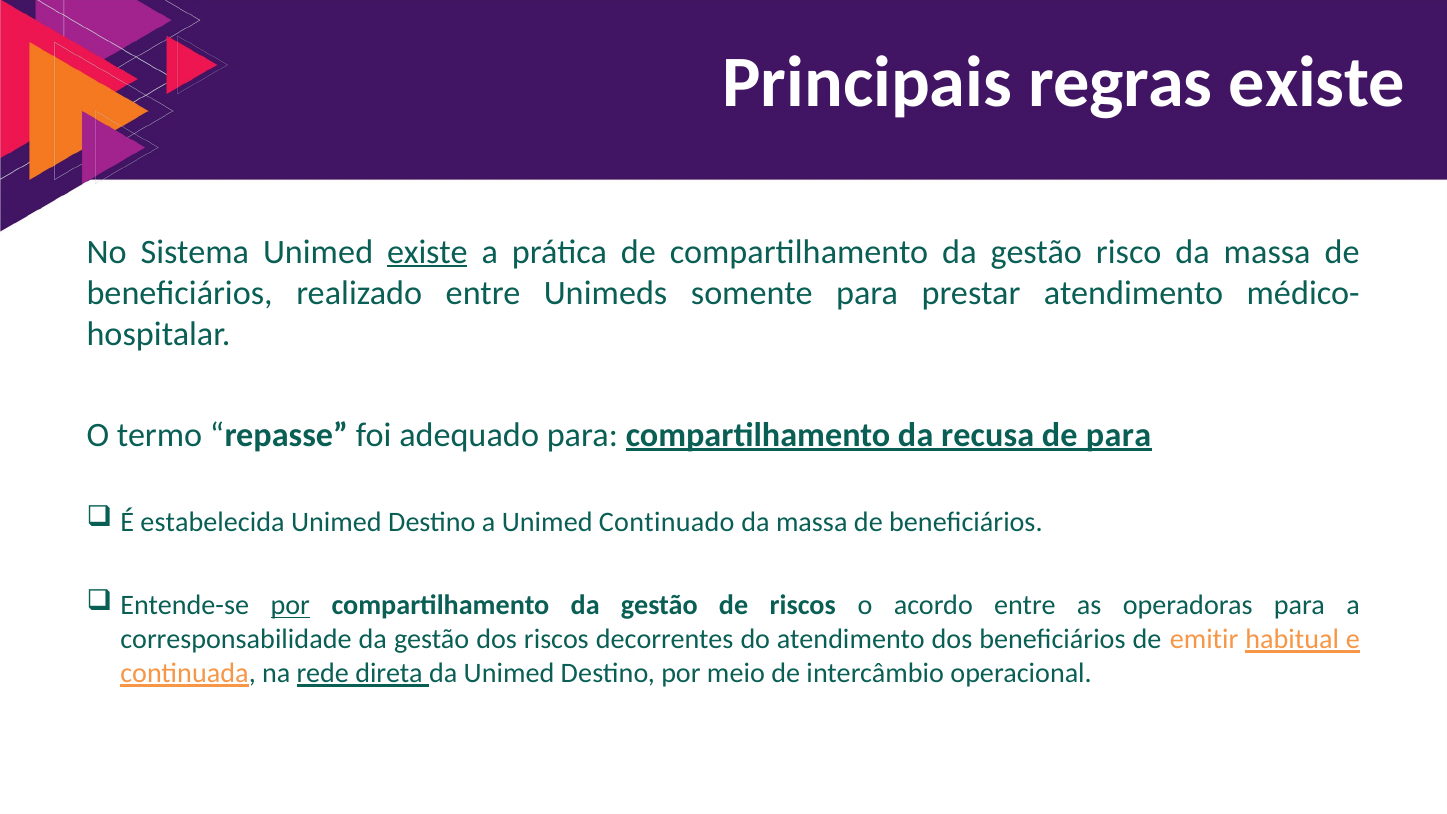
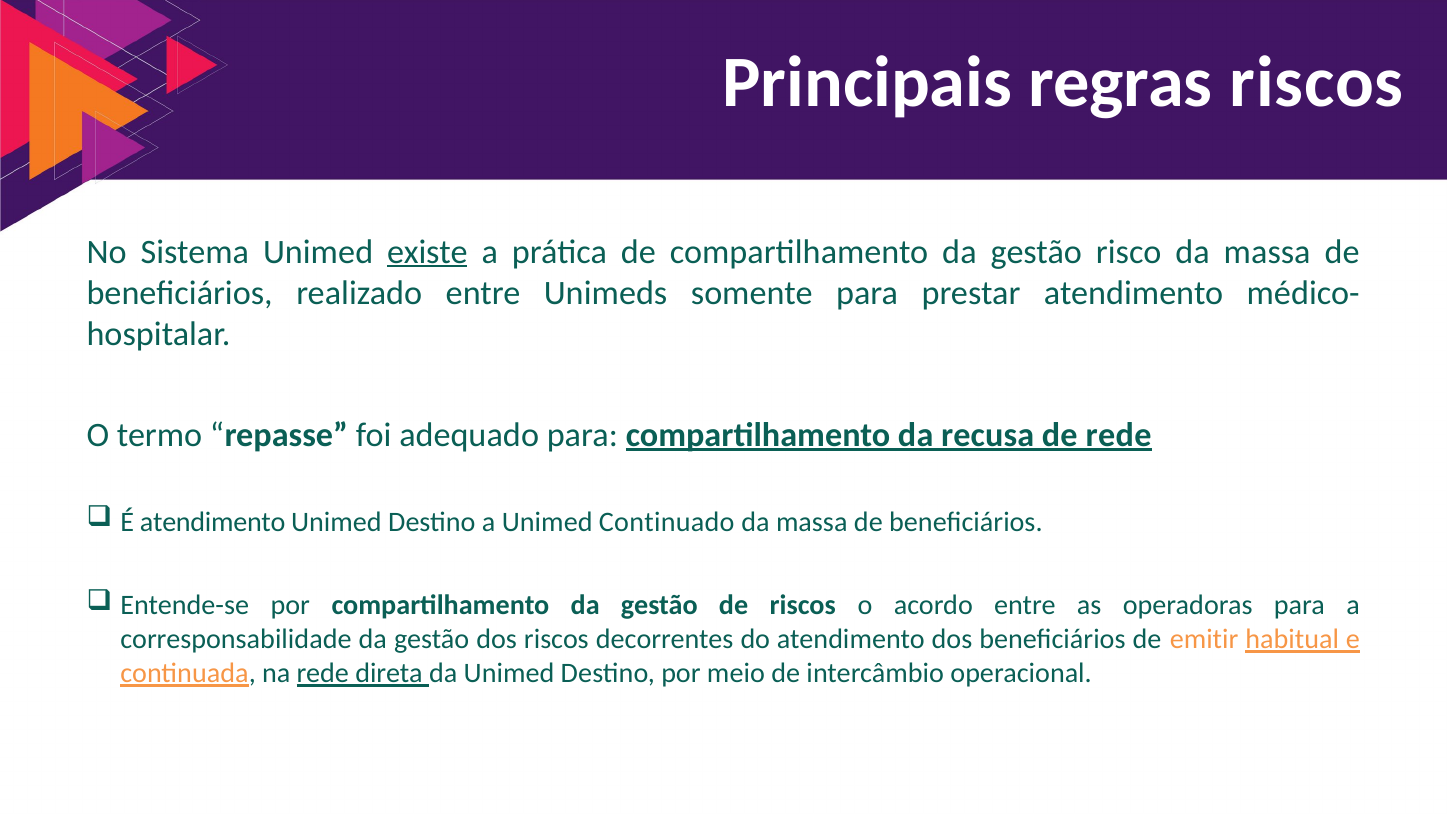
regras existe: existe -> riscos
de para: para -> rede
É estabelecida: estabelecida -> atendimento
por at (290, 606) underline: present -> none
